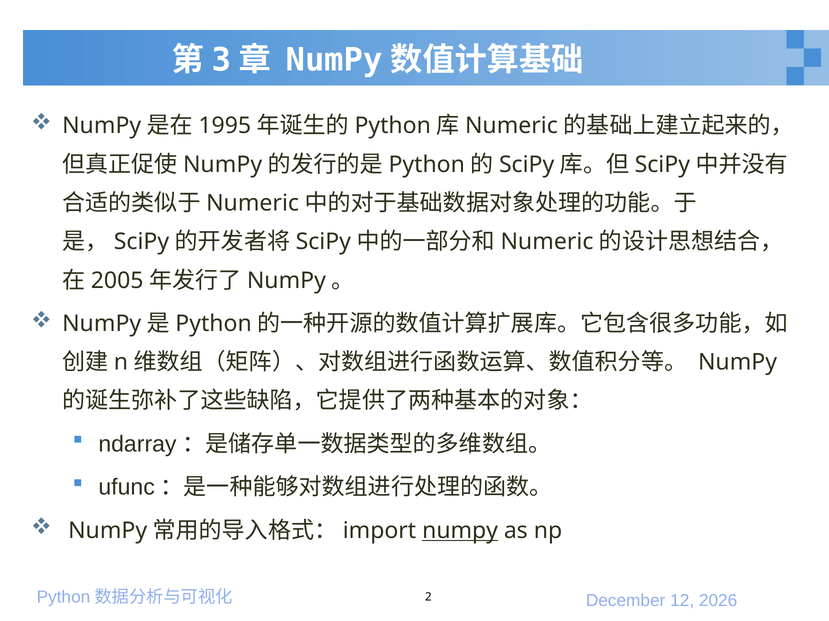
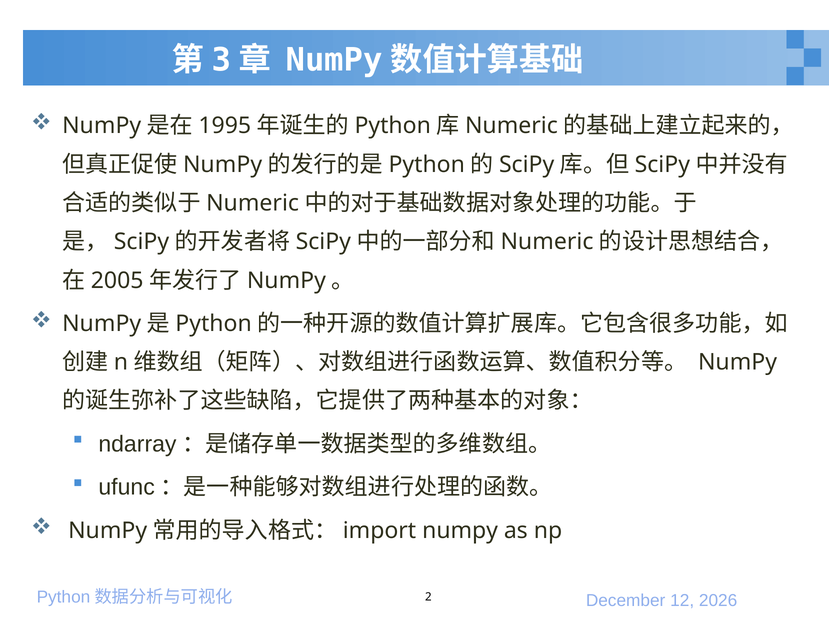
numpy at (460, 531) underline: present -> none
